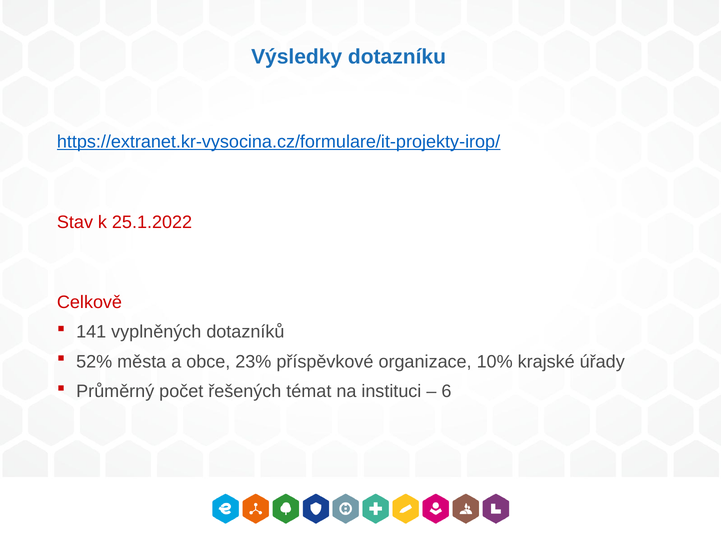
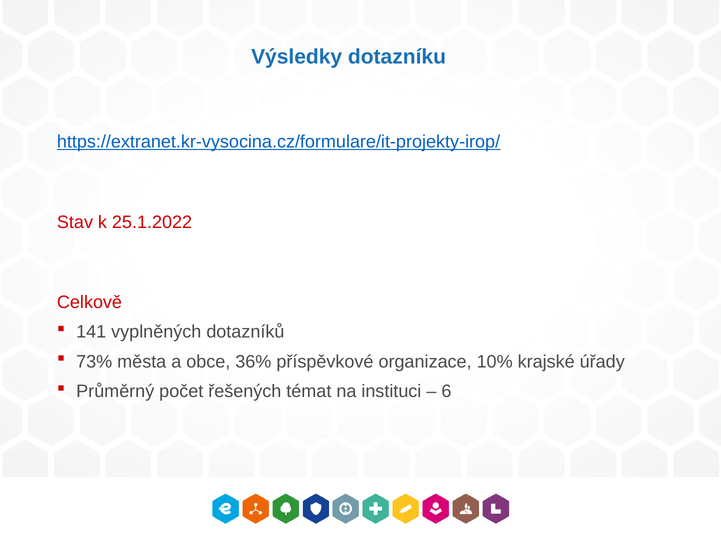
52%: 52% -> 73%
23%: 23% -> 36%
